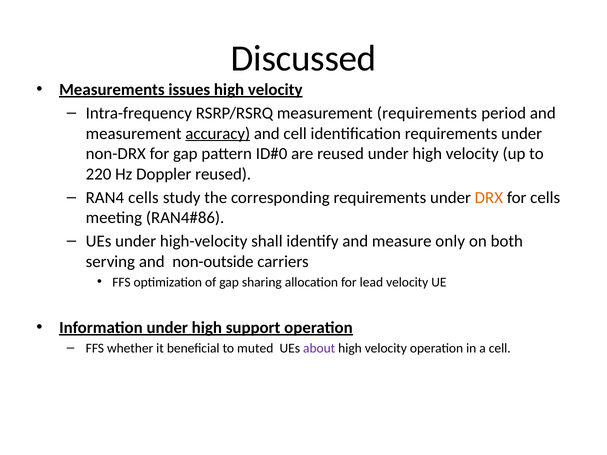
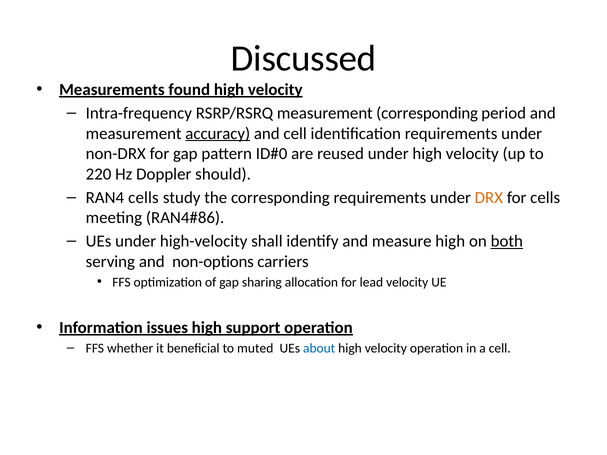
issues: issues -> found
measurement requirements: requirements -> corresponding
Doppler reused: reused -> should
measure only: only -> high
both underline: none -> present
non-outside: non-outside -> non-options
Information under: under -> issues
about colour: purple -> blue
